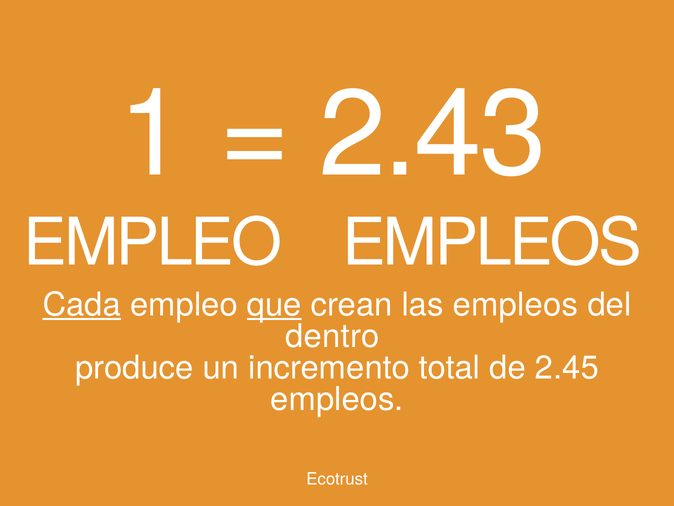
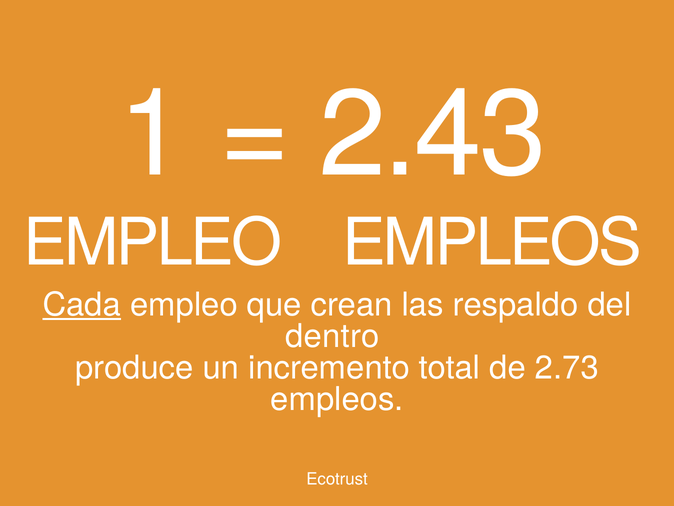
que underline: present -> none
las empleos: empleos -> respaldo
2.45: 2.45 -> 2.73
